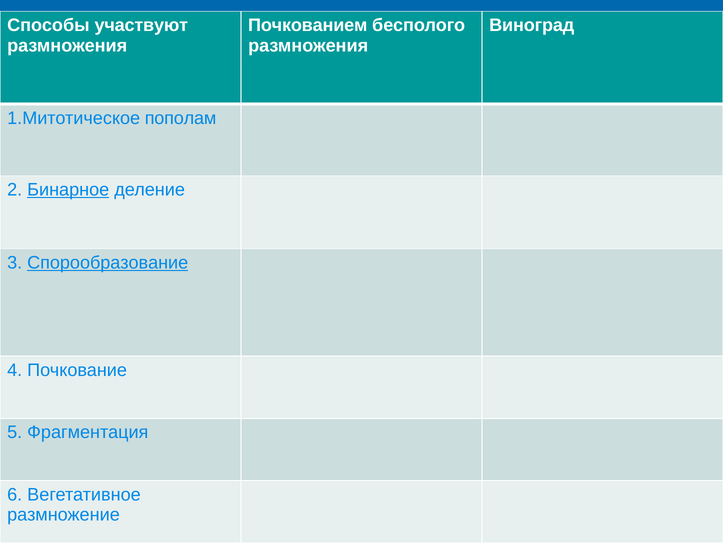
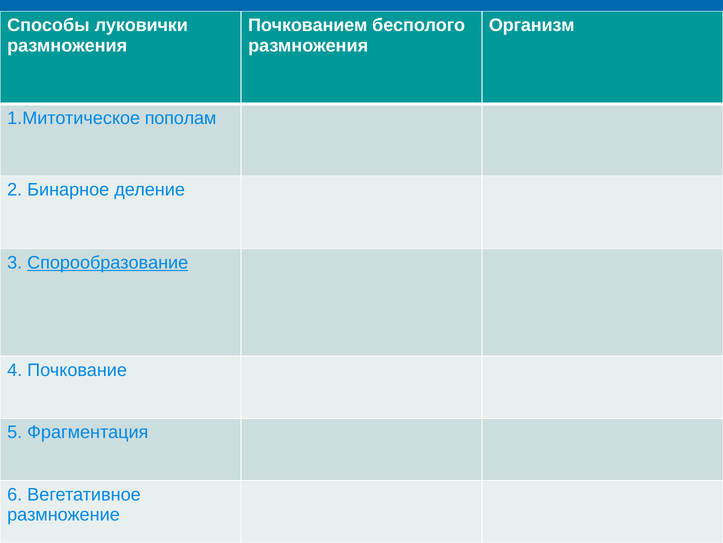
участвуют: участвуют -> луковички
Виноград: Виноград -> Организм
Бинарное underline: present -> none
